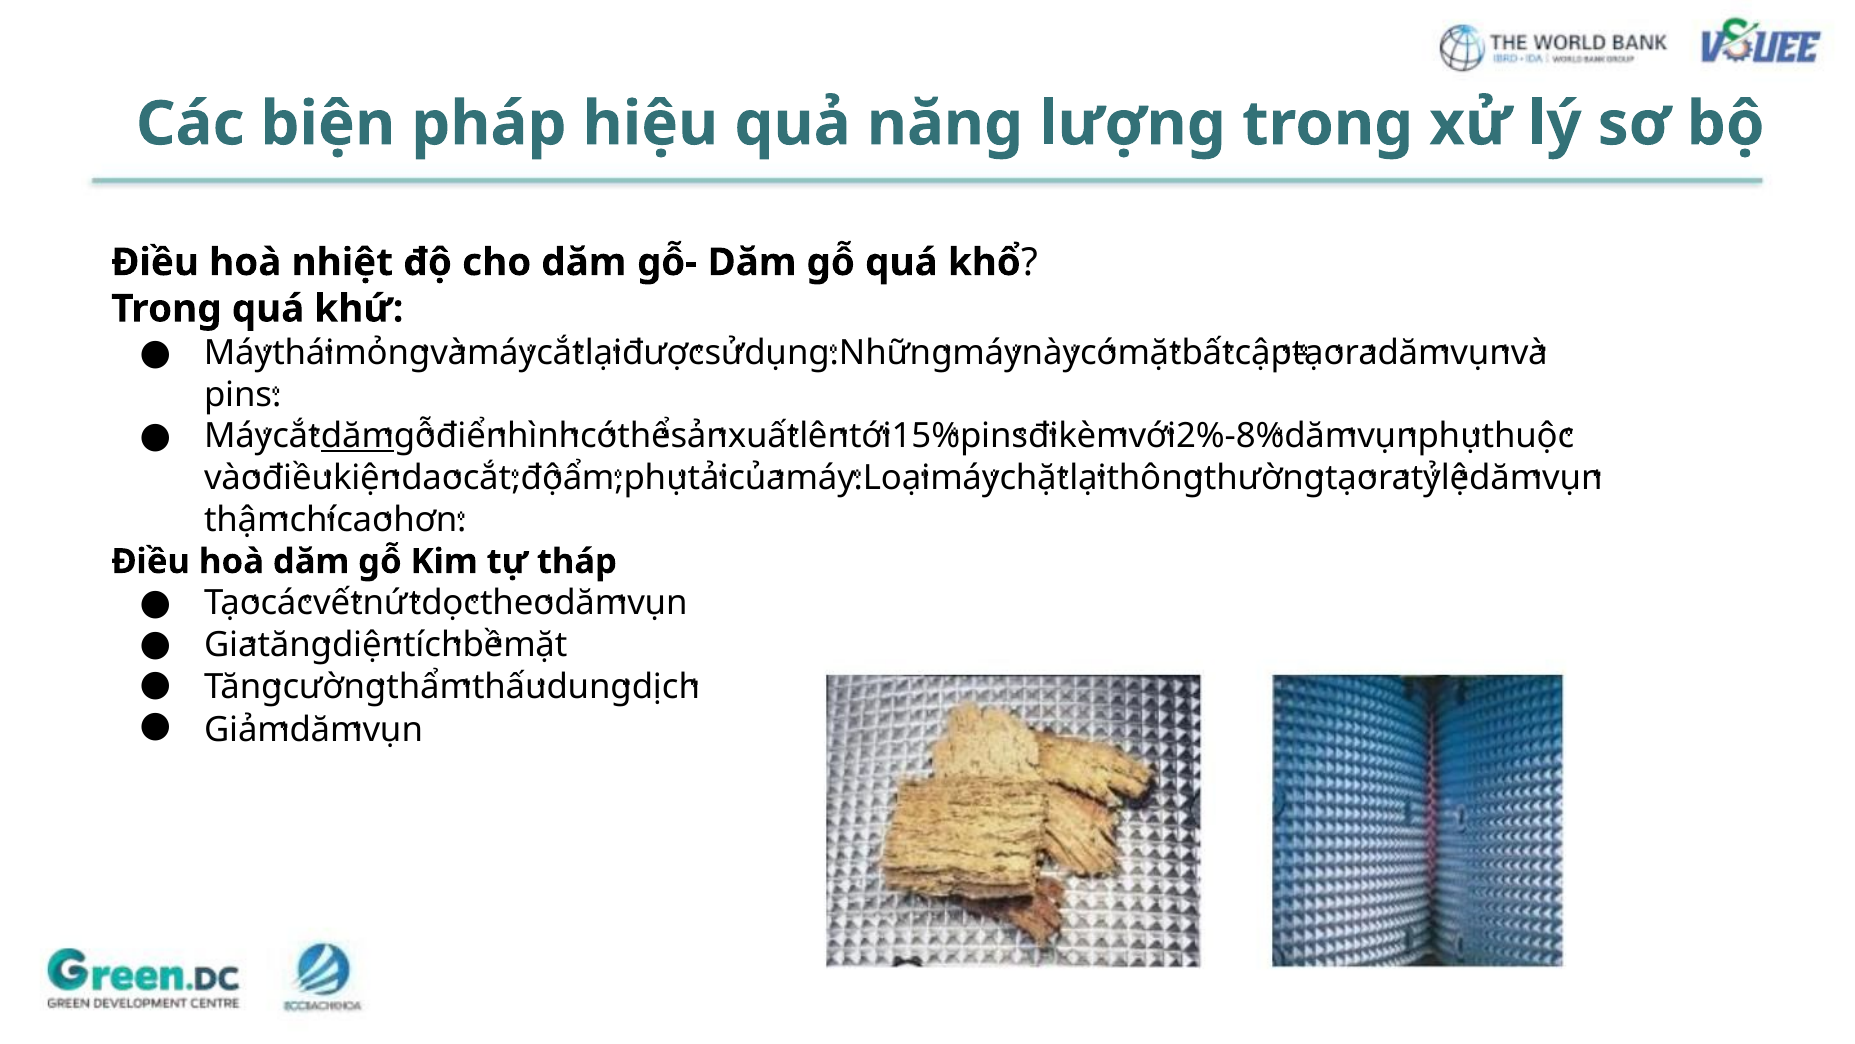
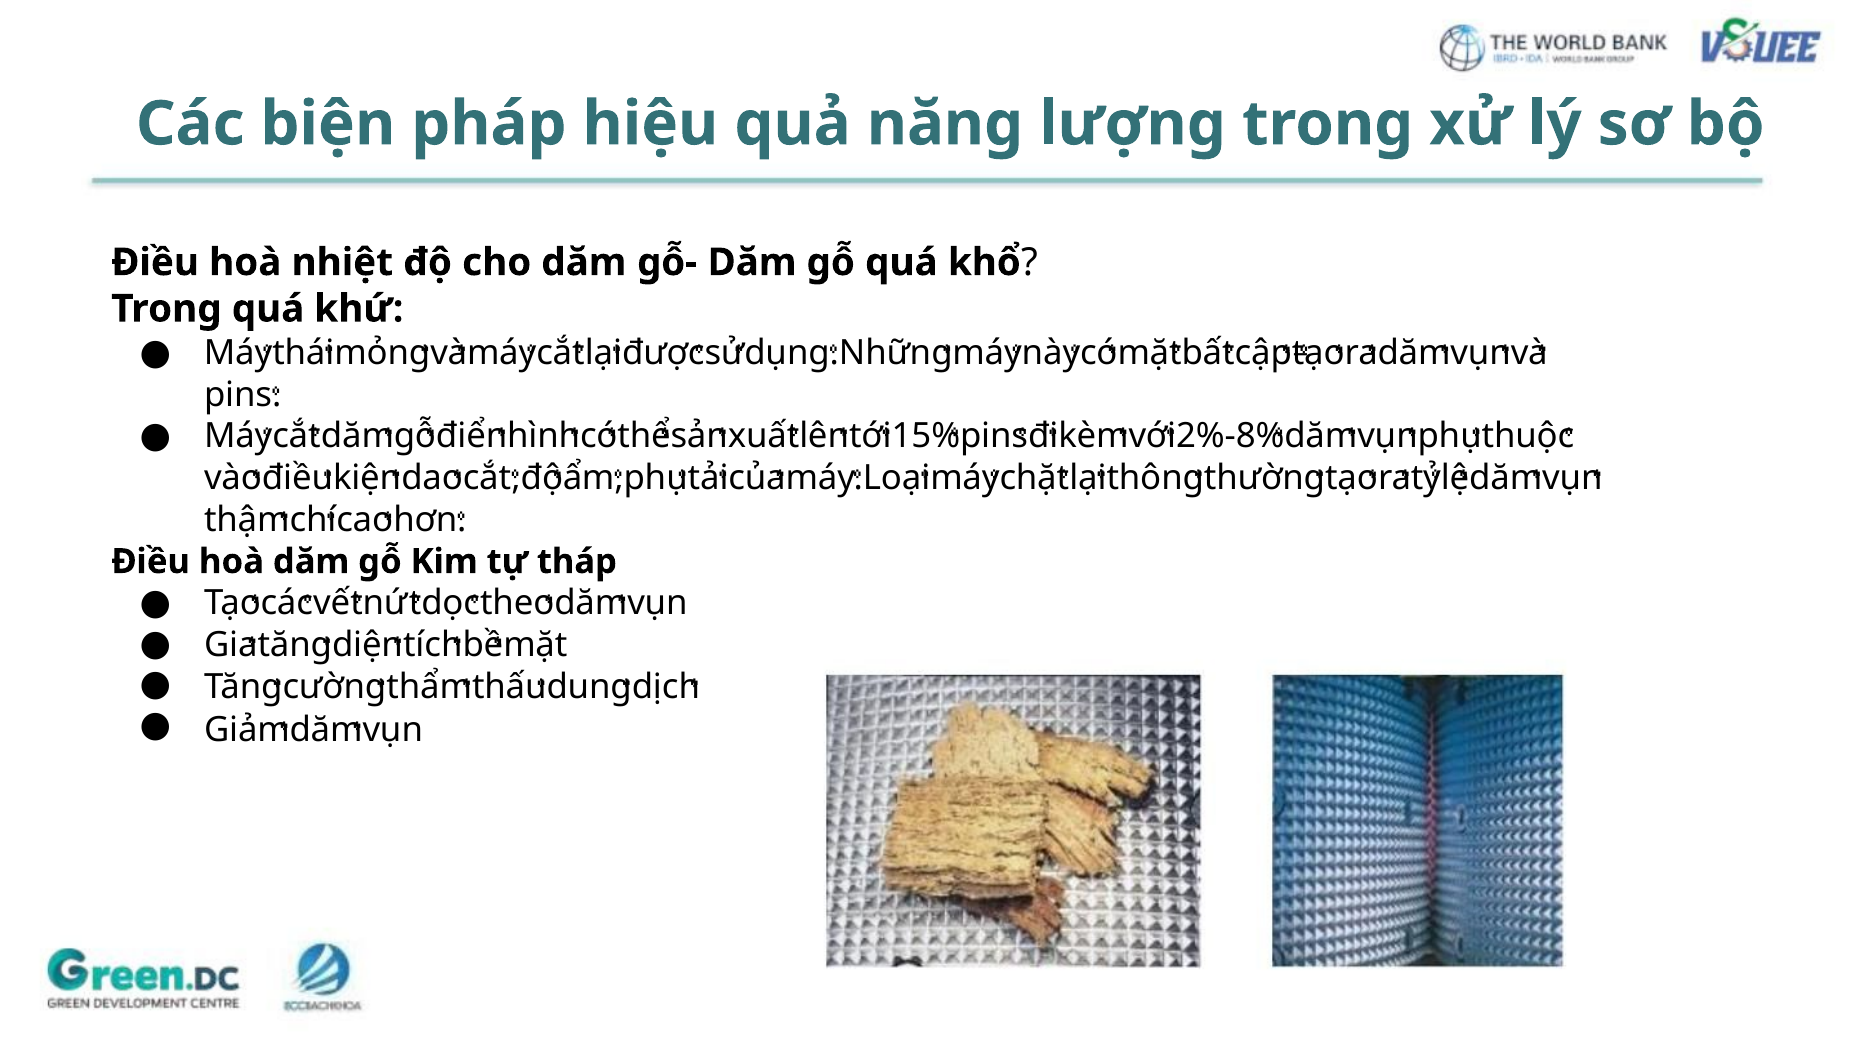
dăm at (358, 436) underline: present -> none
